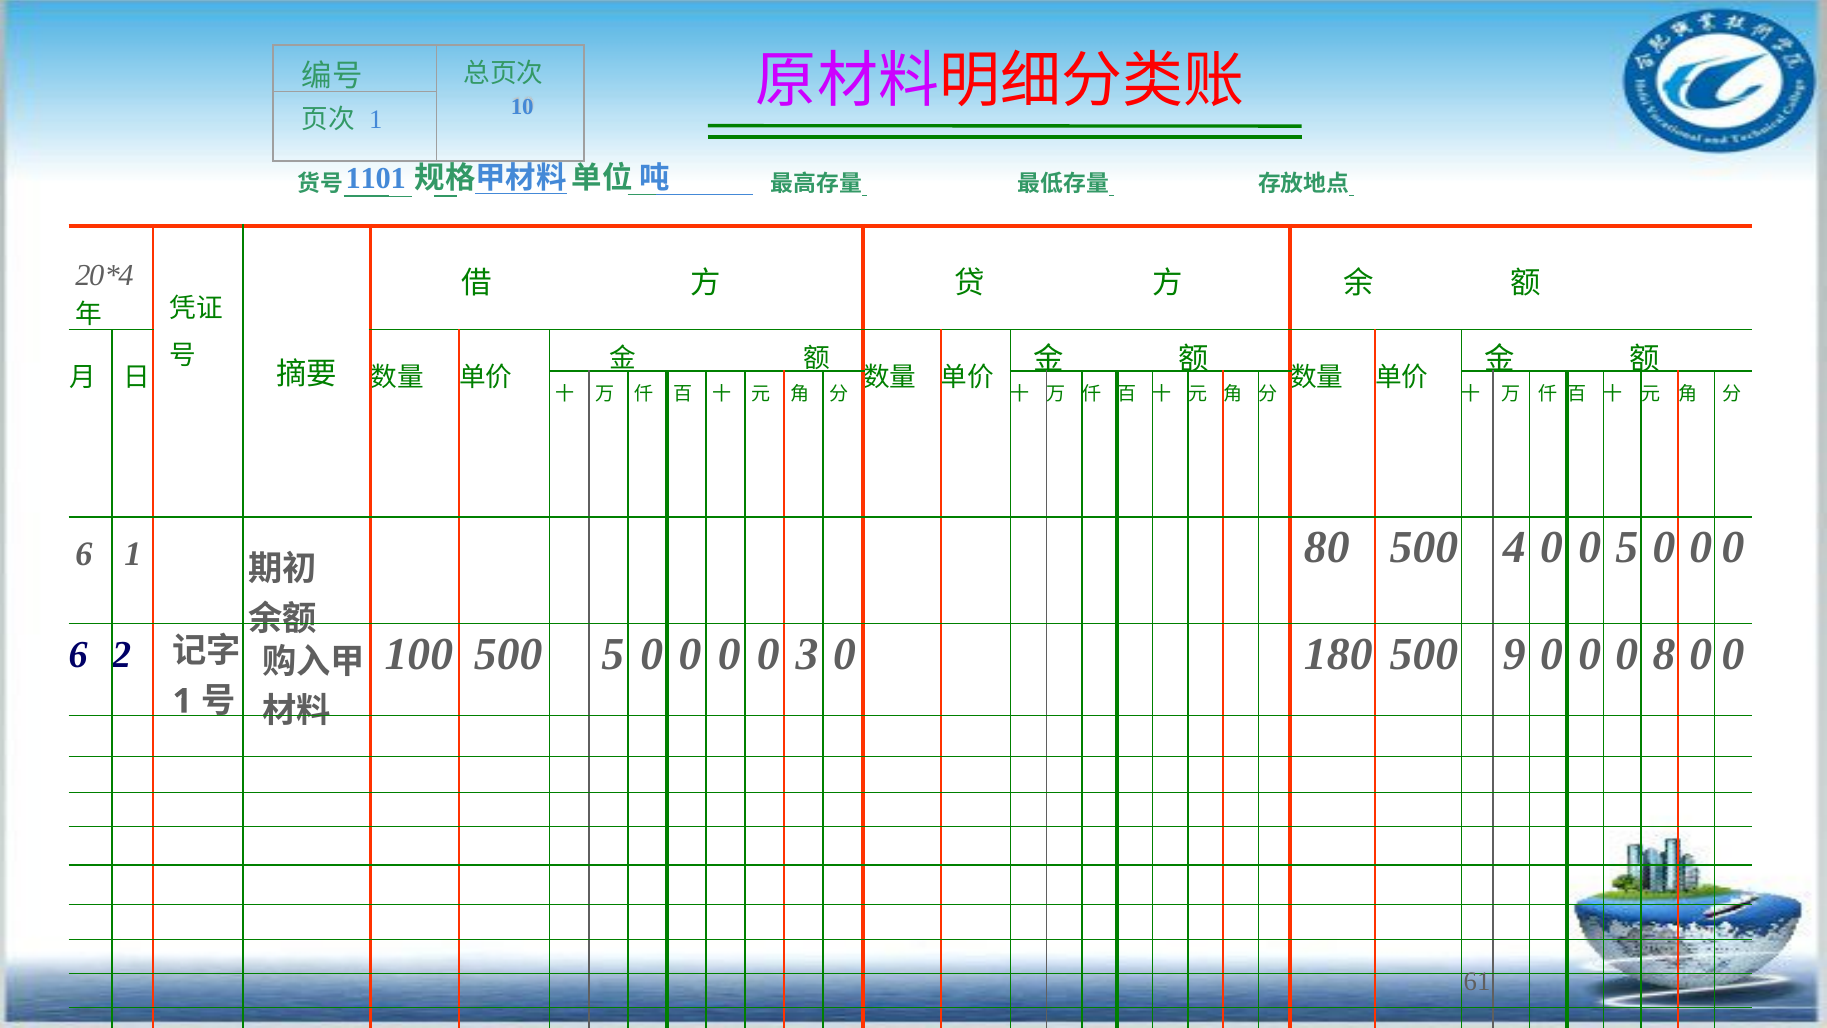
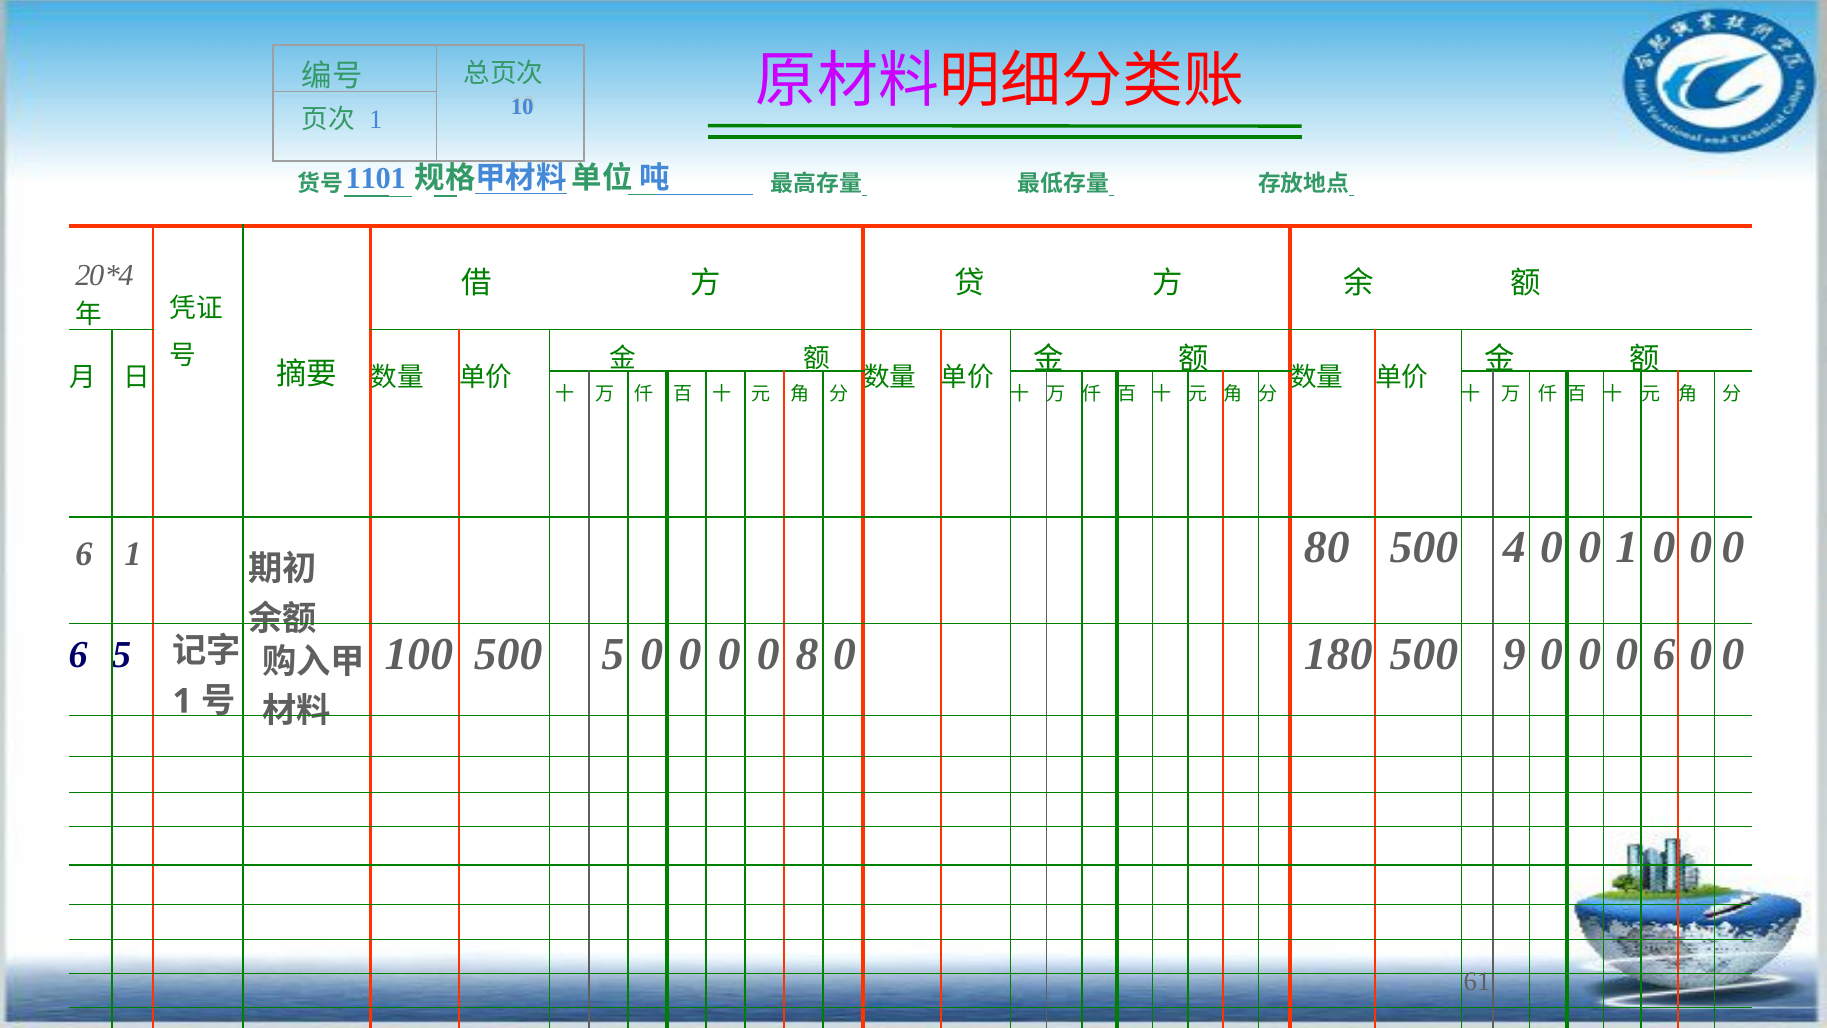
0 5: 5 -> 1
3: 3 -> 8
0 8: 8 -> 6
6 2: 2 -> 5
